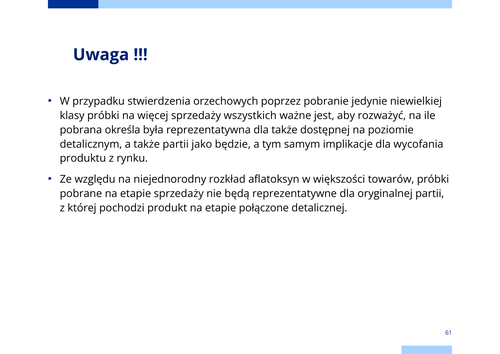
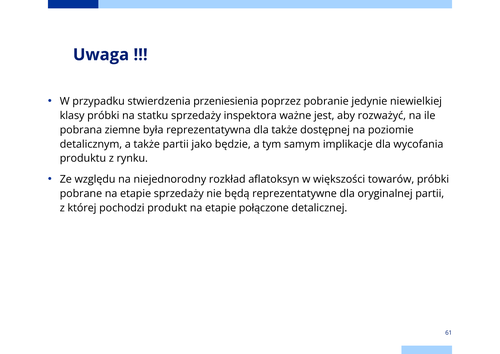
orzechowych: orzechowych -> przeniesienia
więcej: więcej -> statku
wszystkich: wszystkich -> inspektora
określa: określa -> ziemne
